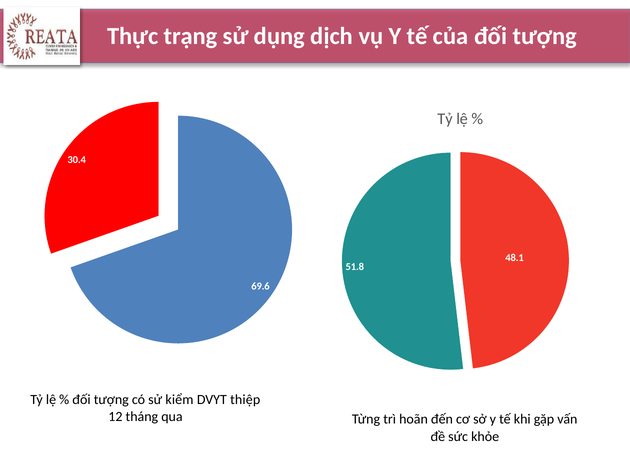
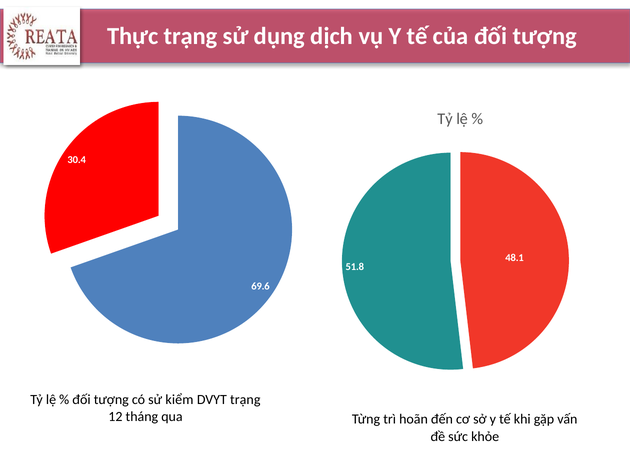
DVYT thiệp: thiệp -> trạng
